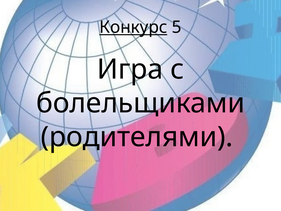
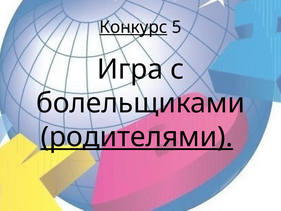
родителями underline: none -> present
